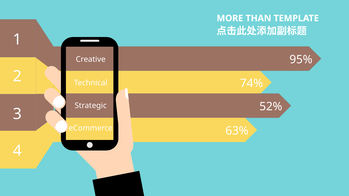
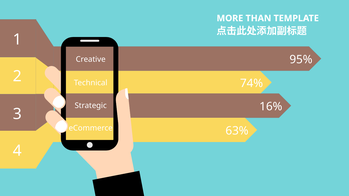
52%: 52% -> 16%
